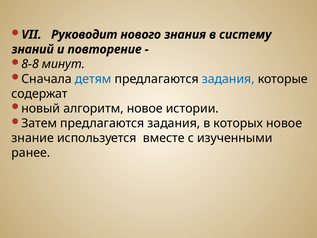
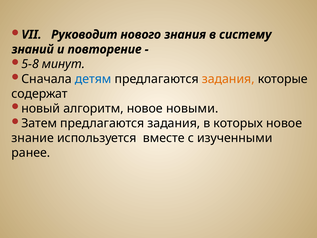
8-8: 8-8 -> 5-8
задания at (228, 79) colour: blue -> orange
истории: истории -> новыми
